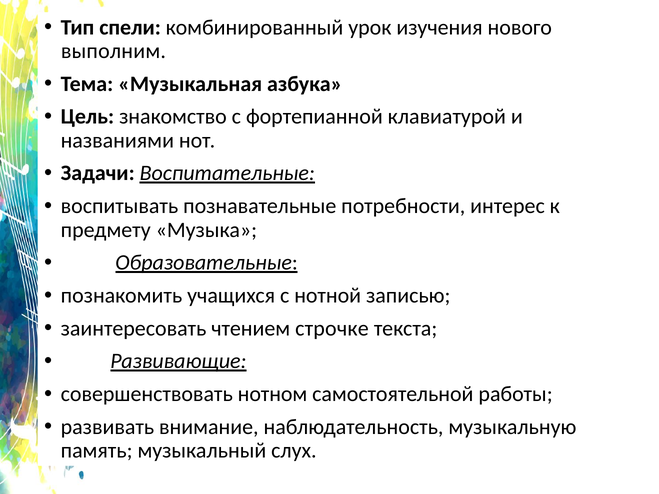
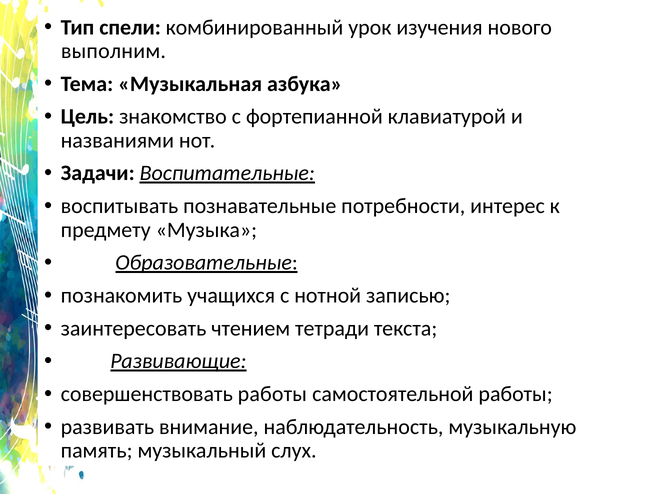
строчке: строчке -> тетради
совершенствовать нотном: нотном -> работы
